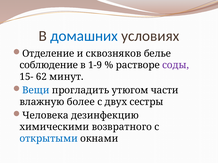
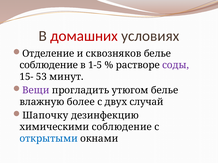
домашних colour: blue -> red
1-9: 1-9 -> 1-5
62: 62 -> 53
Вещи colour: blue -> purple
утюгом части: части -> белье
сестры: сестры -> случай
Человека: Человека -> Шапочку
химическими возвратного: возвратного -> соблюдение
